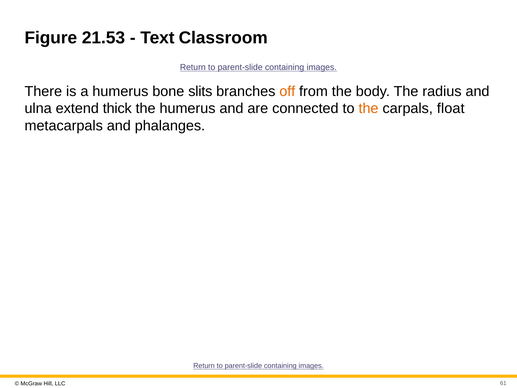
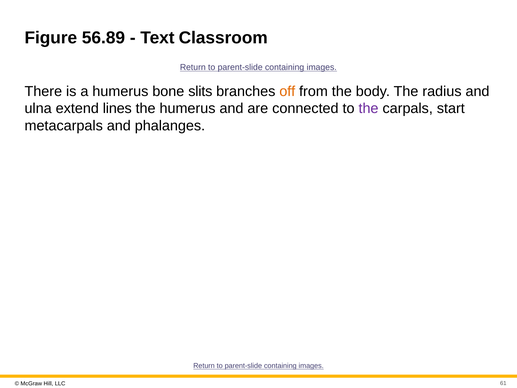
21.53: 21.53 -> 56.89
thick: thick -> lines
the at (369, 108) colour: orange -> purple
float: float -> start
